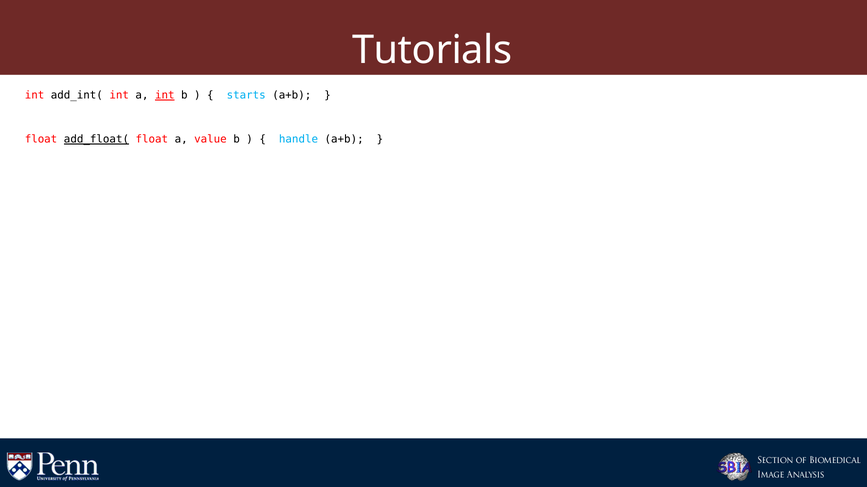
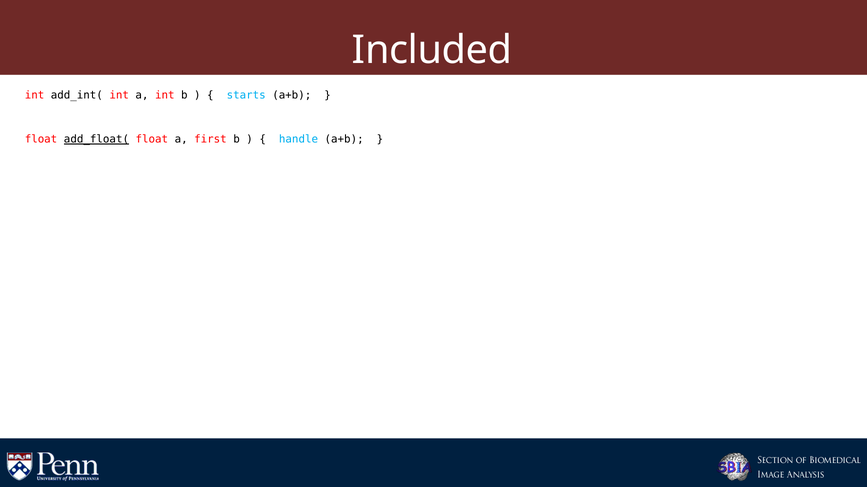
Tutorials: Tutorials -> Included
int at (165, 95) underline: present -> none
value: value -> first
